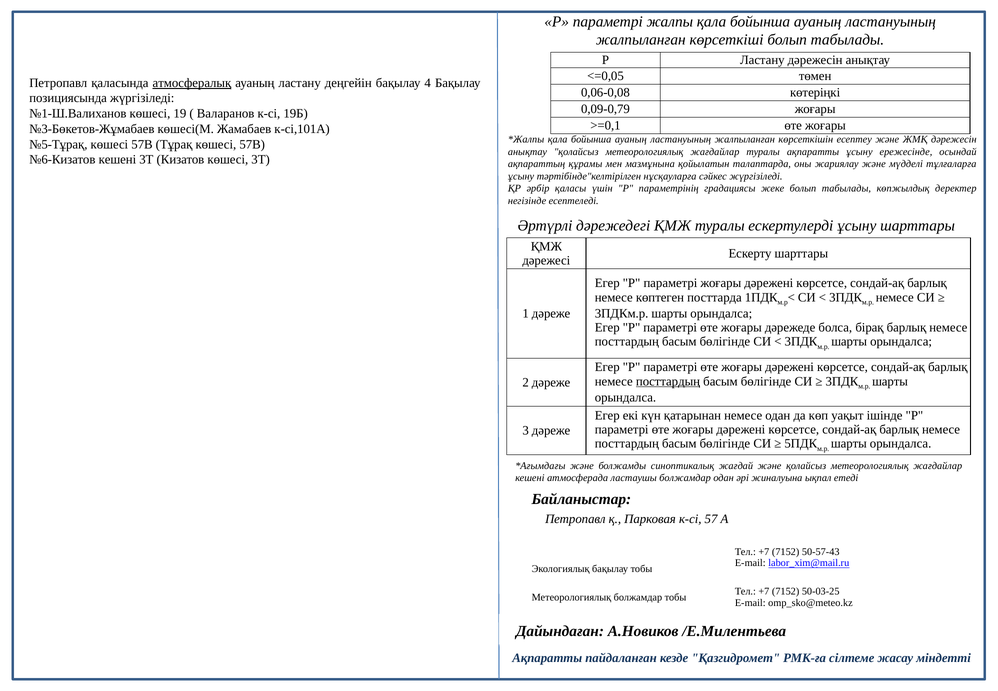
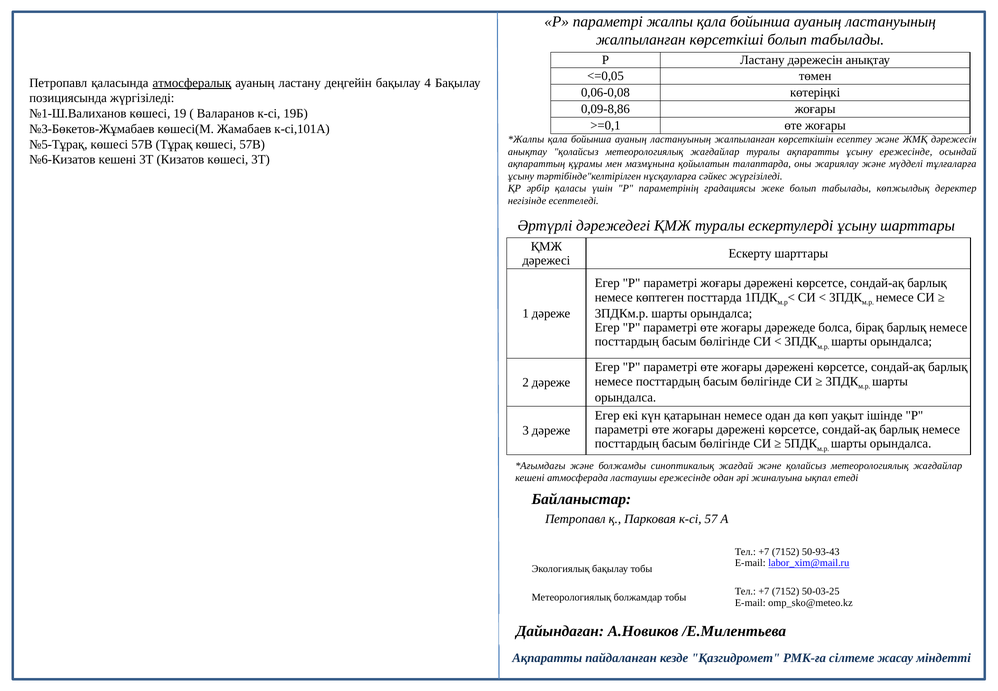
0,09-0,79: 0,09-0,79 -> 0,09-8,86
посттардың at (668, 381) underline: present -> none
ластаушы болжамдар: болжамдар -> ережесінде
50-57-43: 50-57-43 -> 50-93-43
